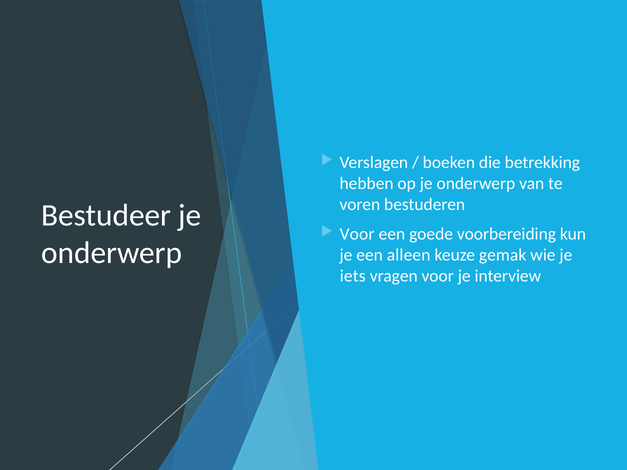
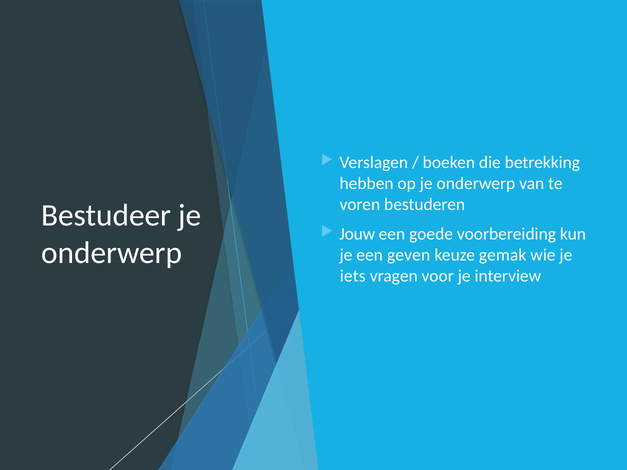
Voor at (357, 234): Voor -> Jouw
alleen: alleen -> geven
